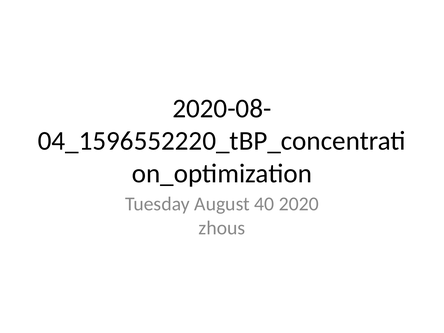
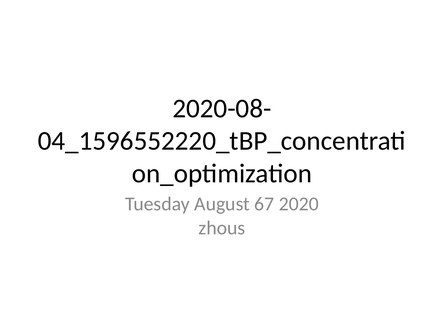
40: 40 -> 67
